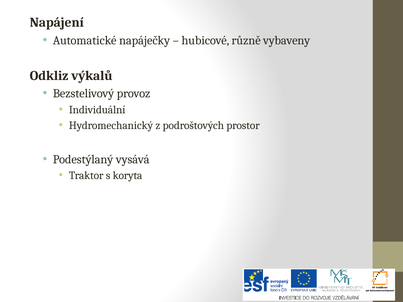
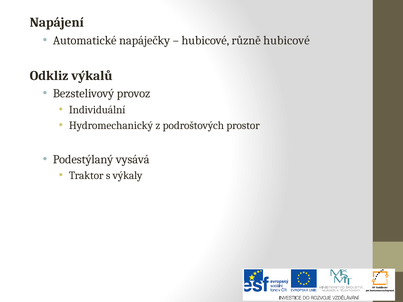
různě vybaveny: vybaveny -> hubicové
koryta: koryta -> výkaly
